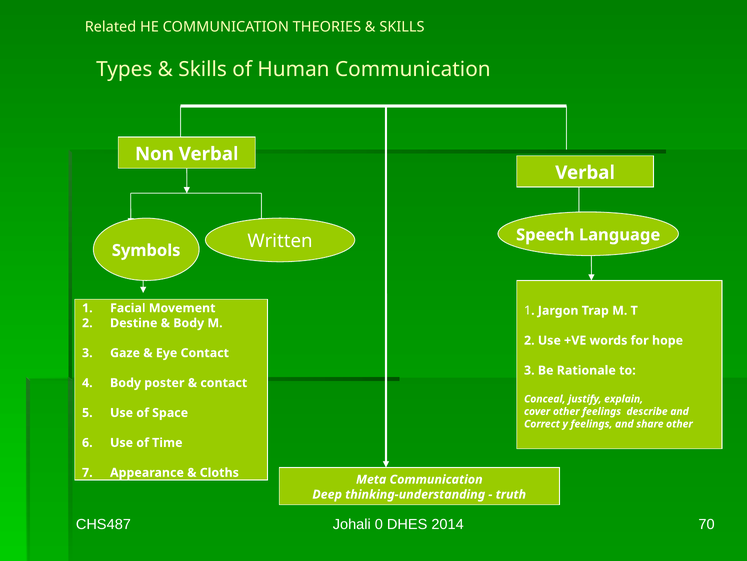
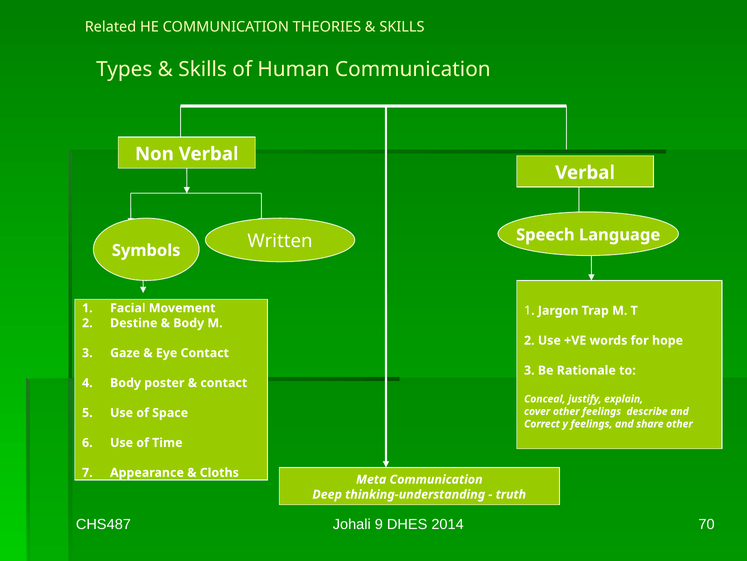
0: 0 -> 9
